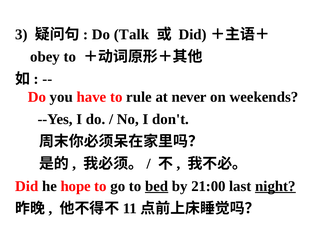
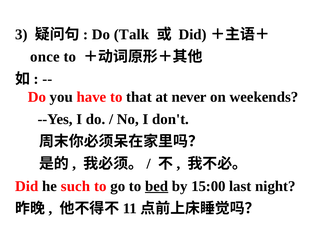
obey: obey -> once
rule: rule -> that
hope: hope -> such
21:00: 21:00 -> 15:00
night underline: present -> none
